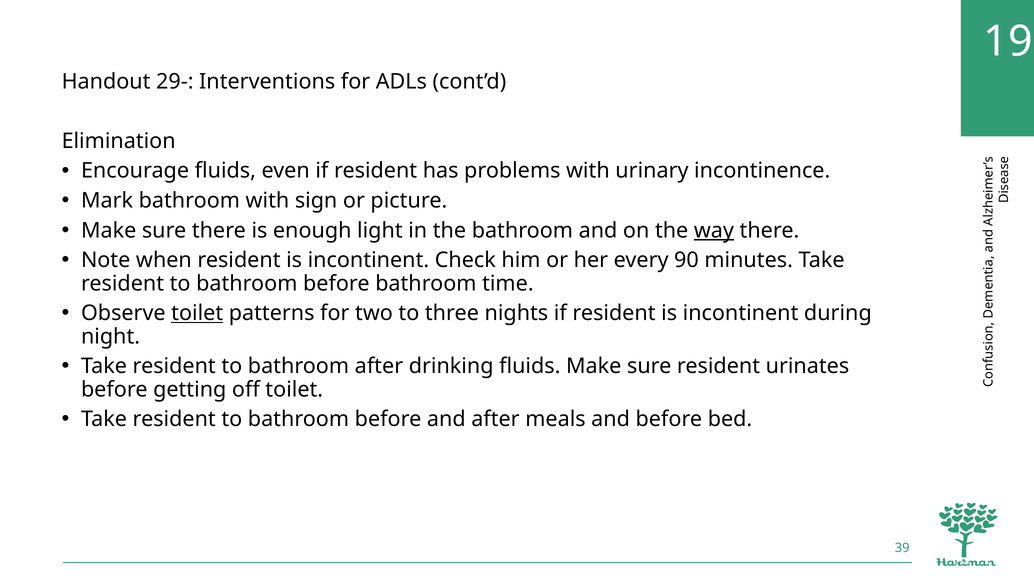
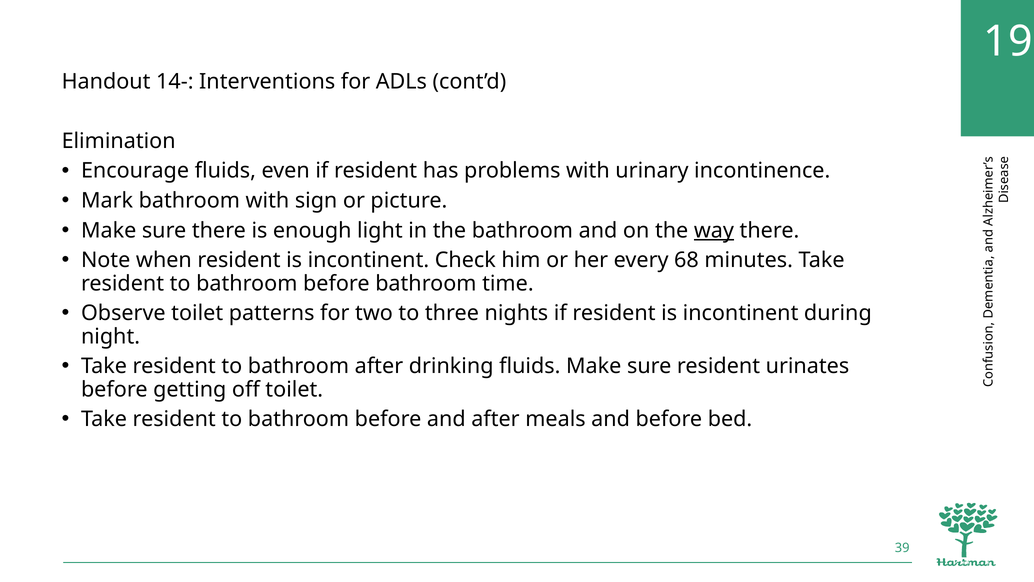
29-: 29- -> 14-
90: 90 -> 68
toilet at (197, 313) underline: present -> none
